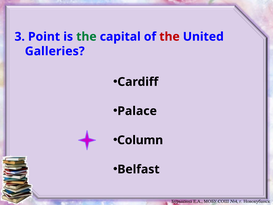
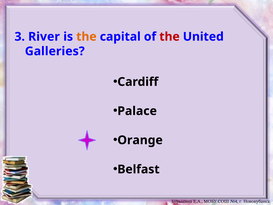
Point: Point -> River
the at (86, 37) colour: green -> orange
Column: Column -> Orange
